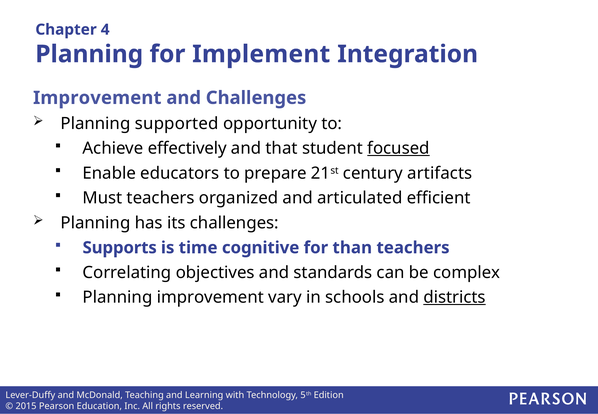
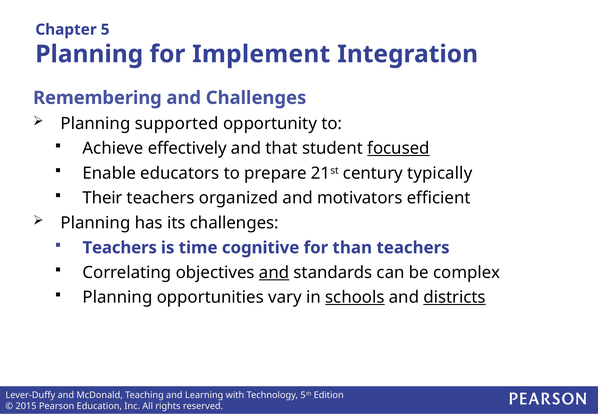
4: 4 -> 5
Improvement at (97, 98): Improvement -> Remembering
artifacts: artifacts -> typically
Must: Must -> Their
articulated: articulated -> motivators
Supports at (120, 248): Supports -> Teachers
and at (274, 273) underline: none -> present
Planning improvement: improvement -> opportunities
schools underline: none -> present
